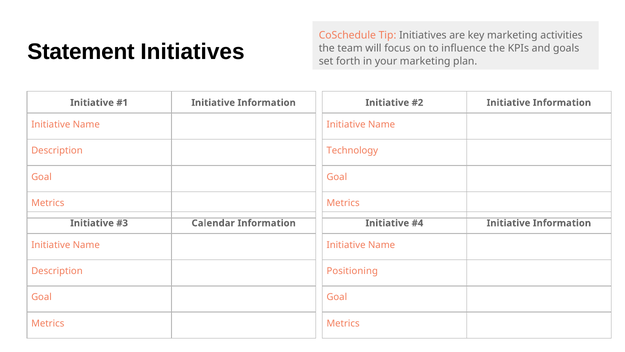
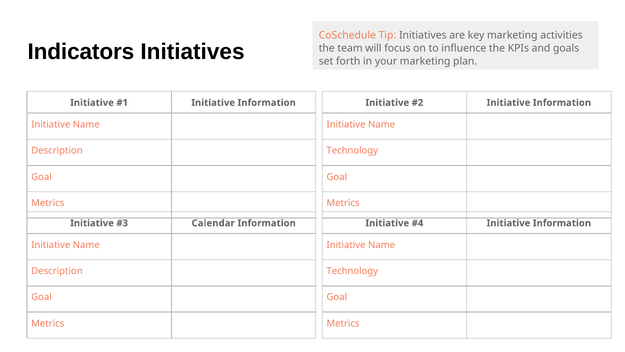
Statement: Statement -> Indicators
Positioning at (352, 271): Positioning -> Technology
